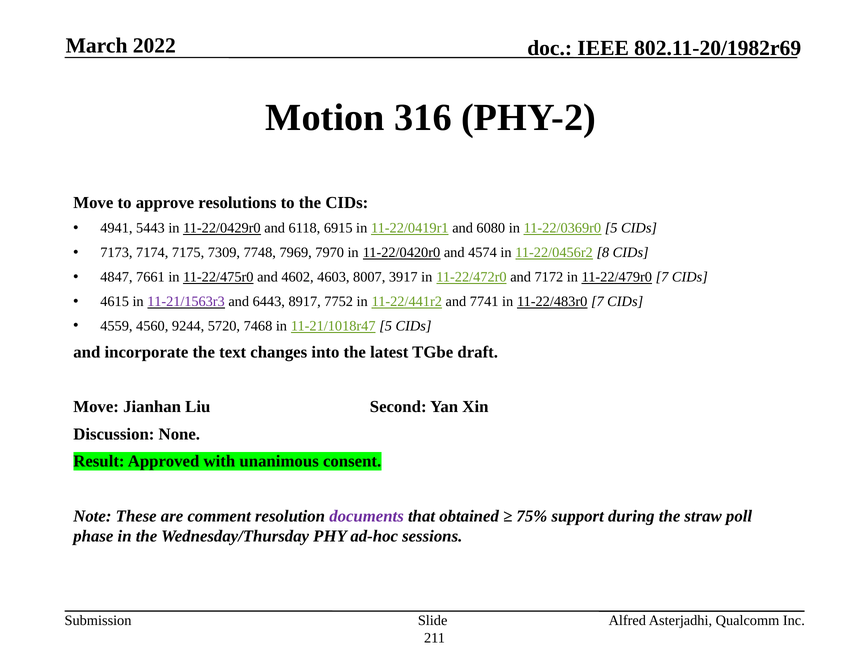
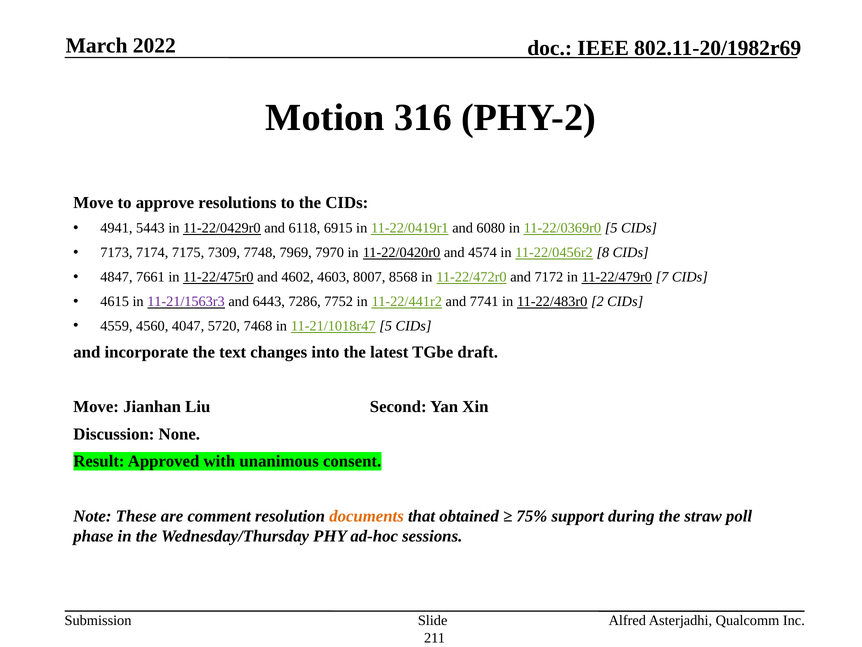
3917: 3917 -> 8568
8917: 8917 -> 7286
11-22/483r0 7: 7 -> 2
9244: 9244 -> 4047
documents colour: purple -> orange
